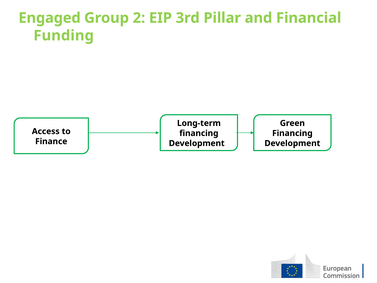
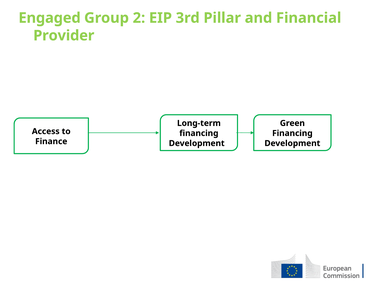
Funding: Funding -> Provider
